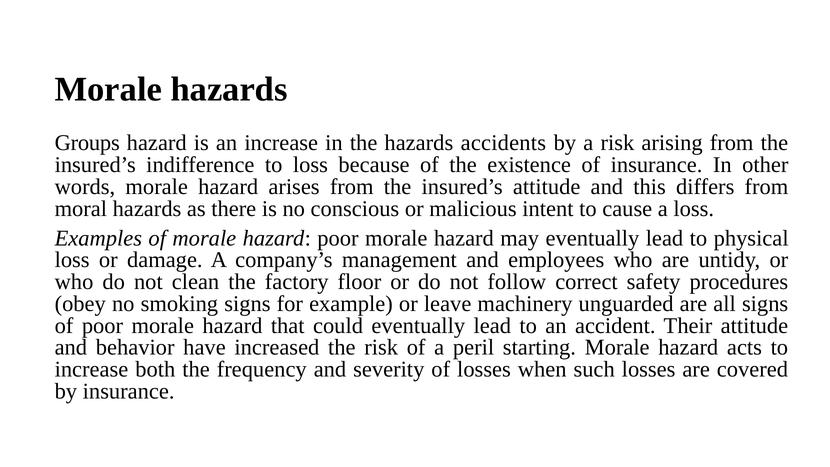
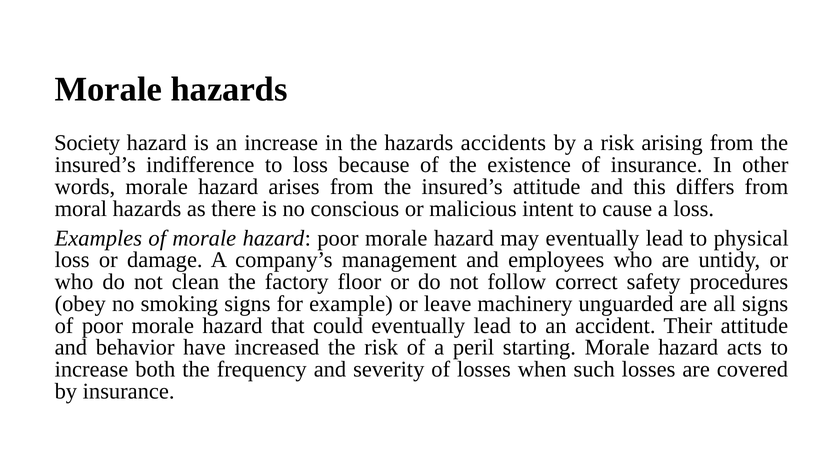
Groups: Groups -> Society
